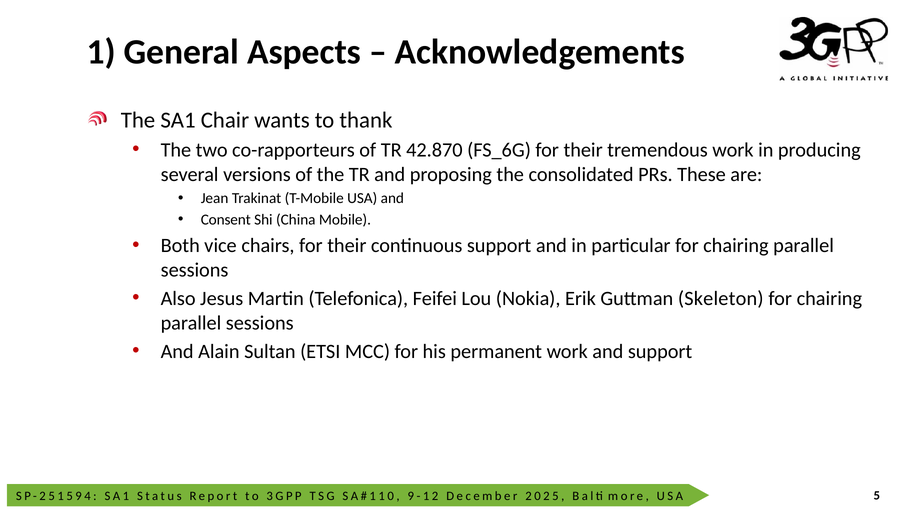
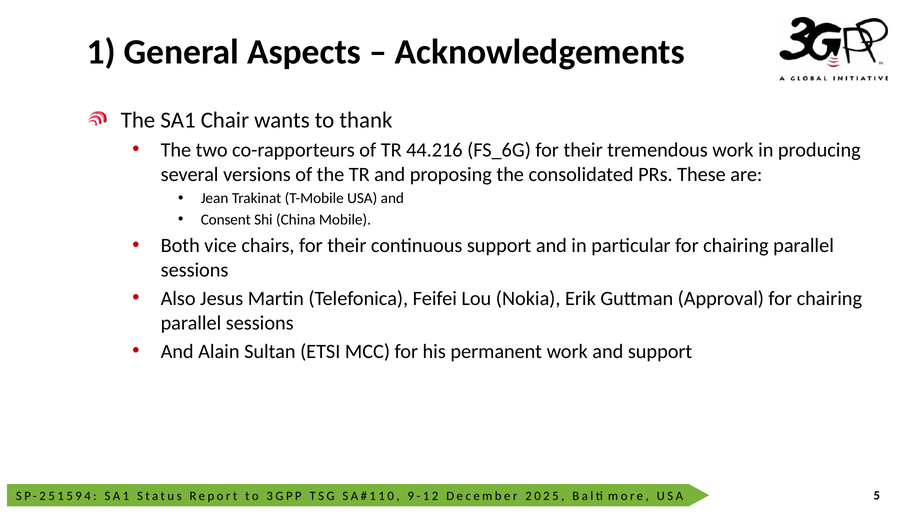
42.870: 42.870 -> 44.216
Skeleton: Skeleton -> Approval
